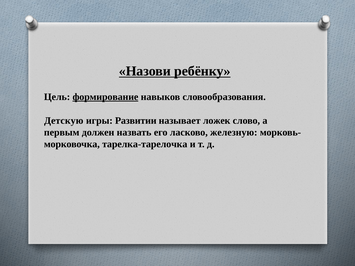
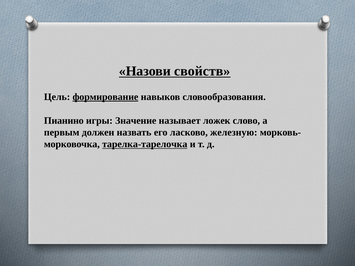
ребёнку: ребёнку -> свойств
Детскую: Детскую -> Пианино
Развитии: Развитии -> Значение
тарелка-тарелочка underline: none -> present
